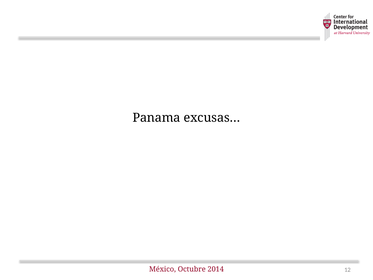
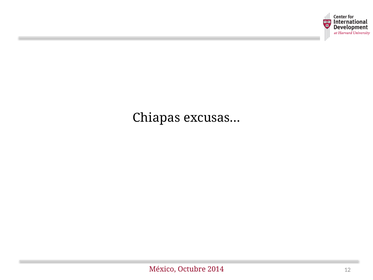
Panama: Panama -> Chiapas
